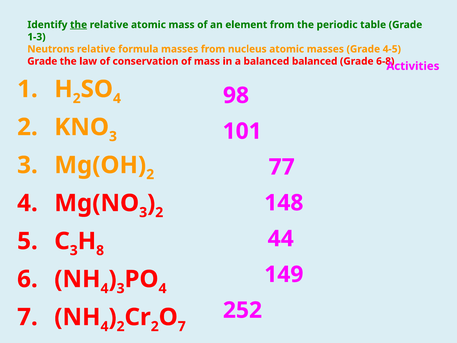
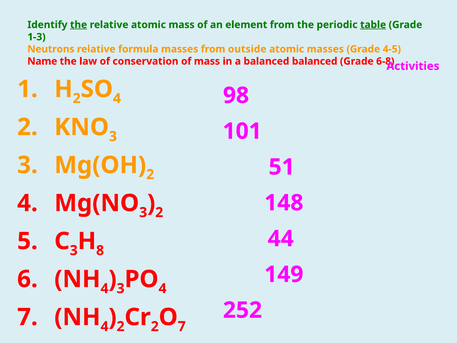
table underline: none -> present
nucleus: nucleus -> outside
Grade at (42, 61): Grade -> Name
77: 77 -> 51
